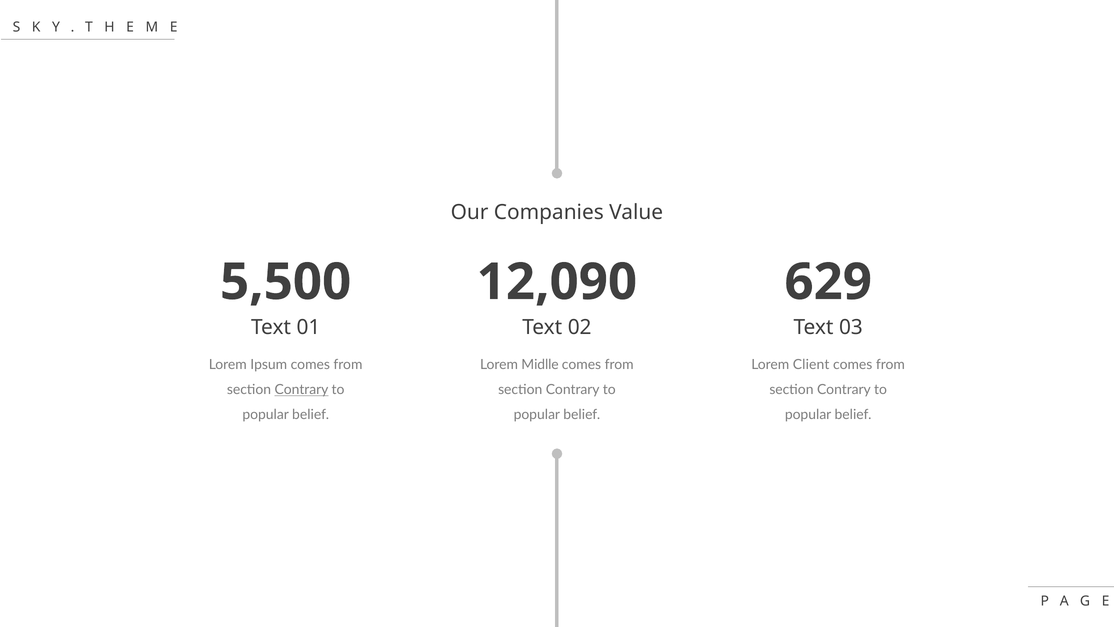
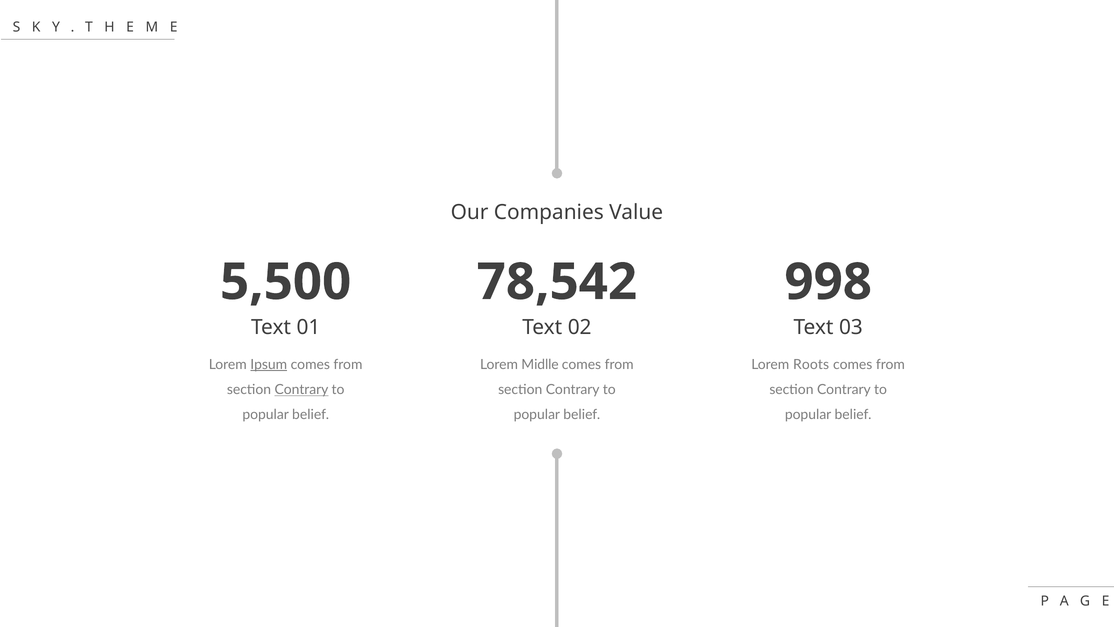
12,090: 12,090 -> 78,542
629: 629 -> 998
Ipsum underline: none -> present
Client: Client -> Roots
